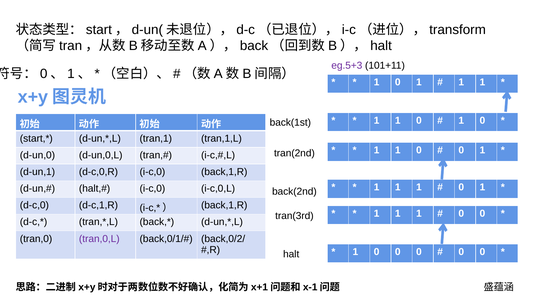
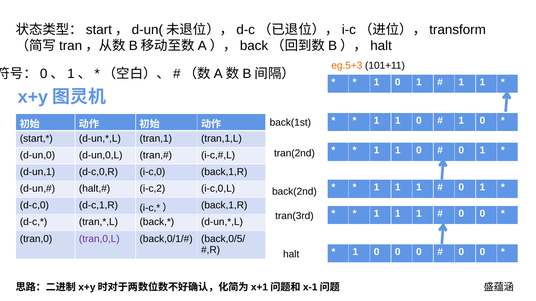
eg.5+3 colour: purple -> orange
i-c,0 at (152, 189): i-c,0 -> i-c,2
back,0/2/: back,0/2/ -> back,0/5/
